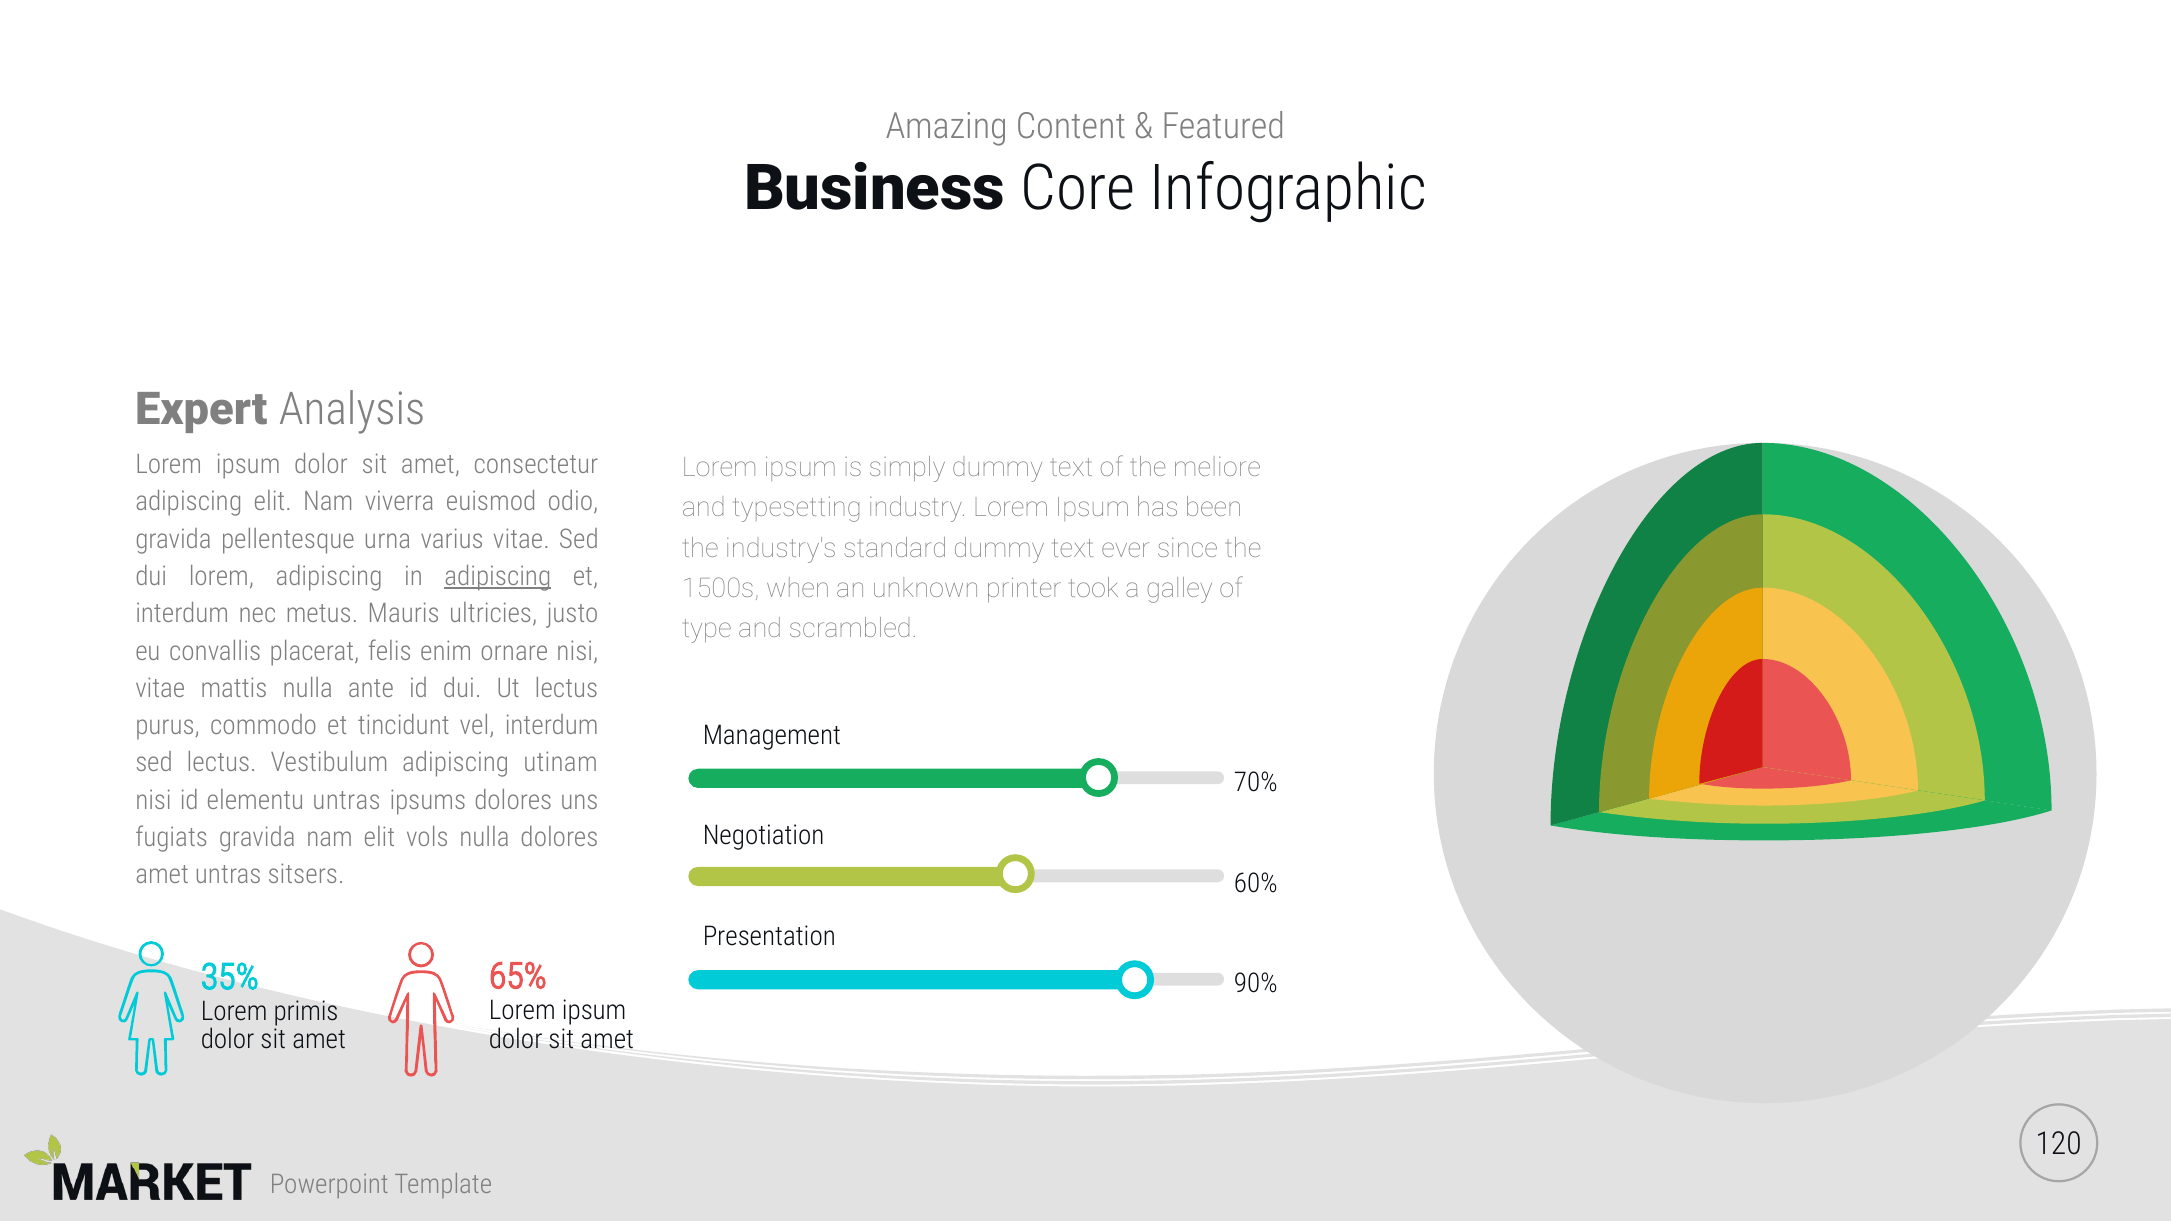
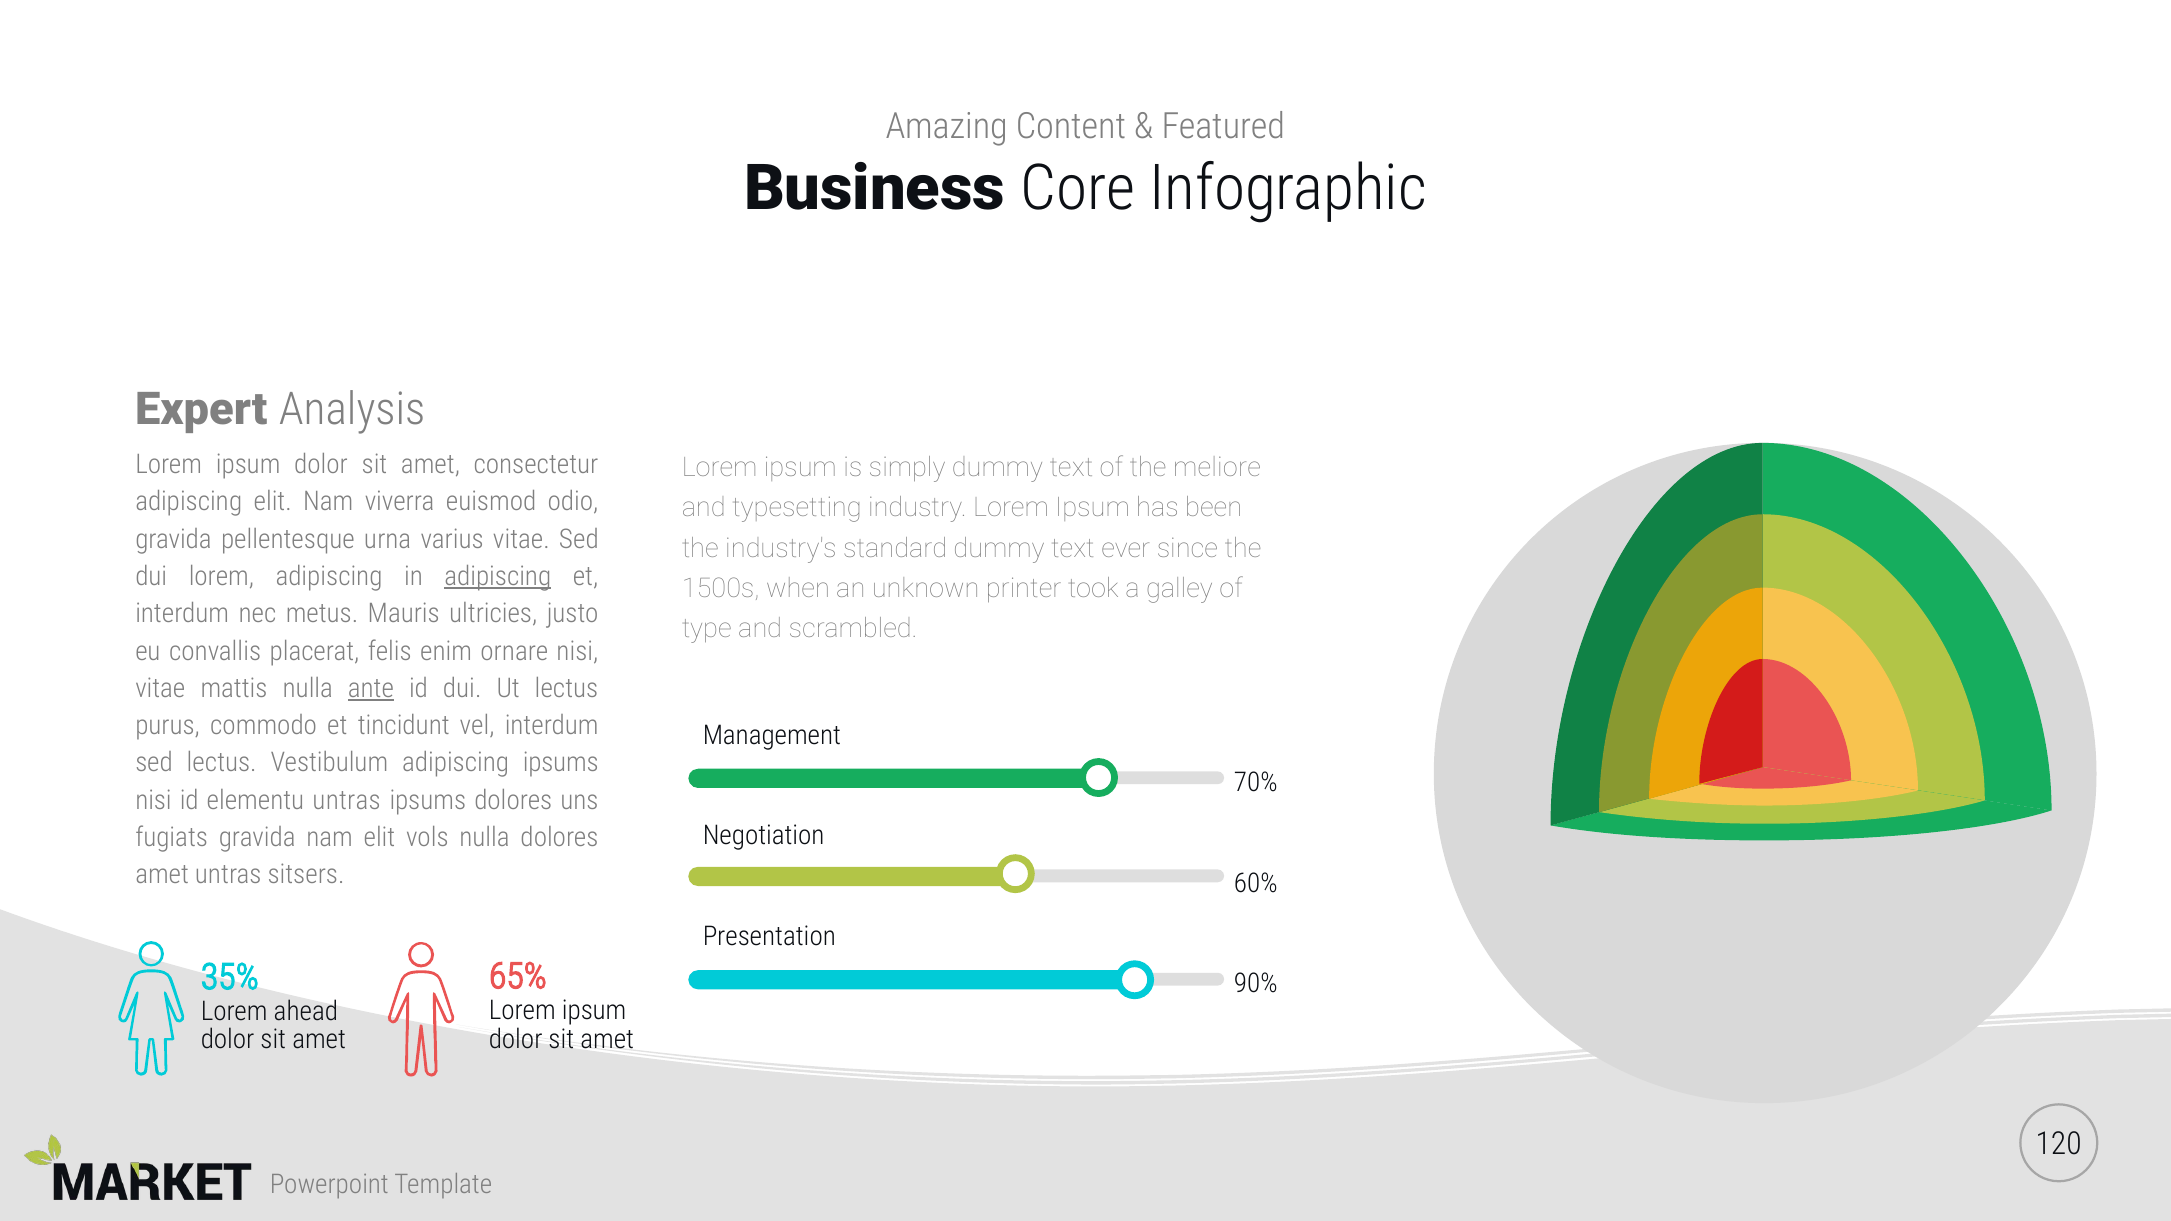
ante underline: none -> present
adipiscing utinam: utinam -> ipsums
primis: primis -> ahead
